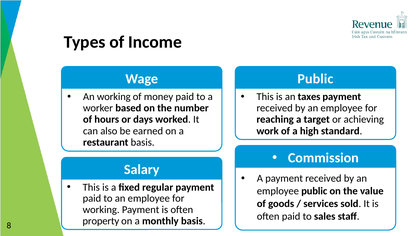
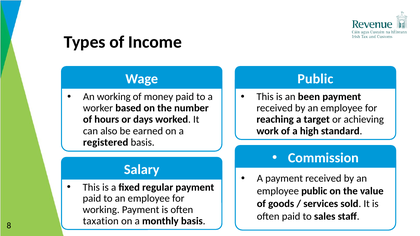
taxes: taxes -> been
restaurant: restaurant -> registered
property: property -> taxation
